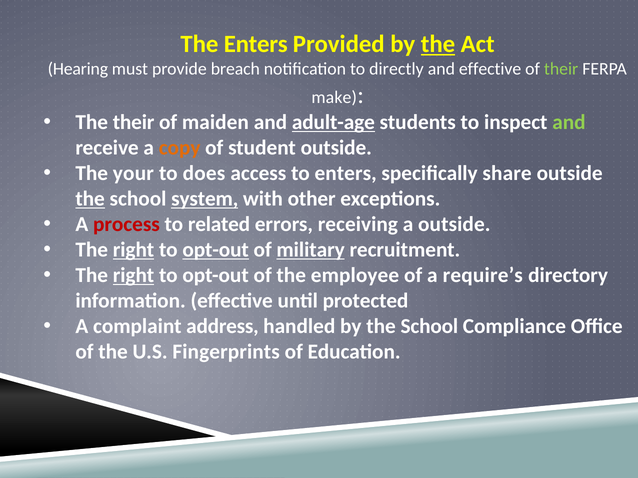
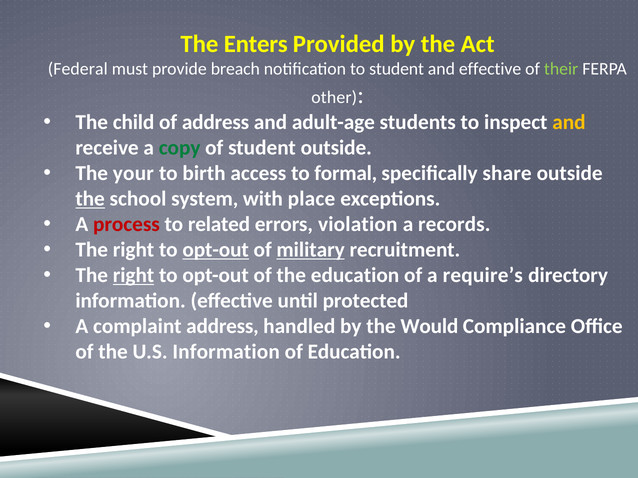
the at (438, 44) underline: present -> none
Hearing: Hearing -> Federal
to directly: directly -> student
make: make -> other
The their: their -> child
of maiden: maiden -> address
adult-age underline: present -> none
and at (569, 123) colour: light green -> yellow
copy colour: orange -> green
does: does -> birth
to enters: enters -> formal
system underline: present -> none
other: other -> place
receiving: receiving -> violation
a outside: outside -> records
right at (134, 250) underline: present -> none
the employee: employee -> education
by the School: School -> Would
U.S Fingerprints: Fingerprints -> Information
